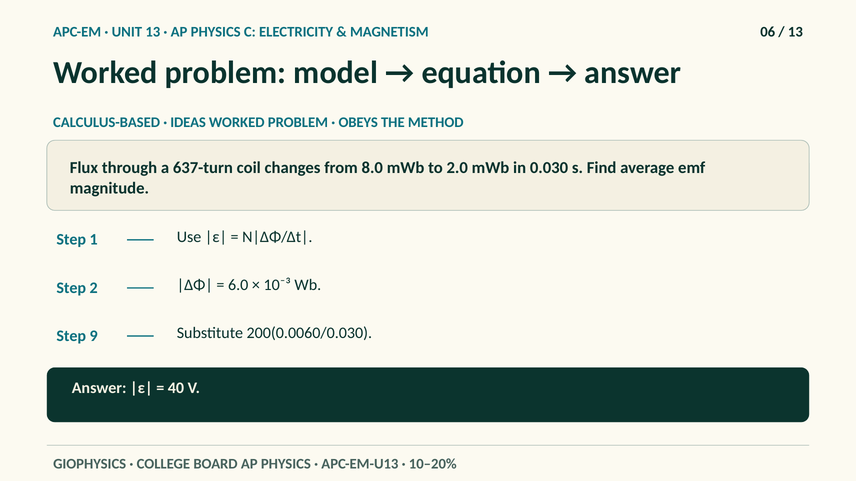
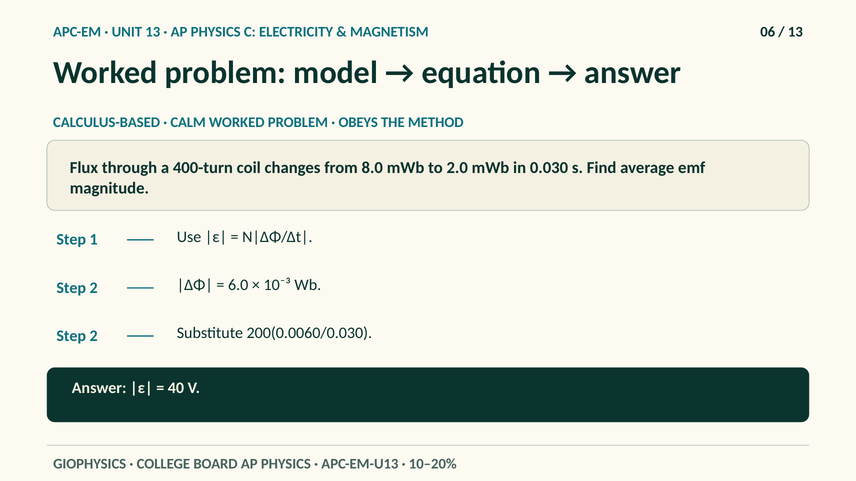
IDEAS: IDEAS -> CALM
637-turn: 637-turn -> 400-turn
9 at (94, 336): 9 -> 2
